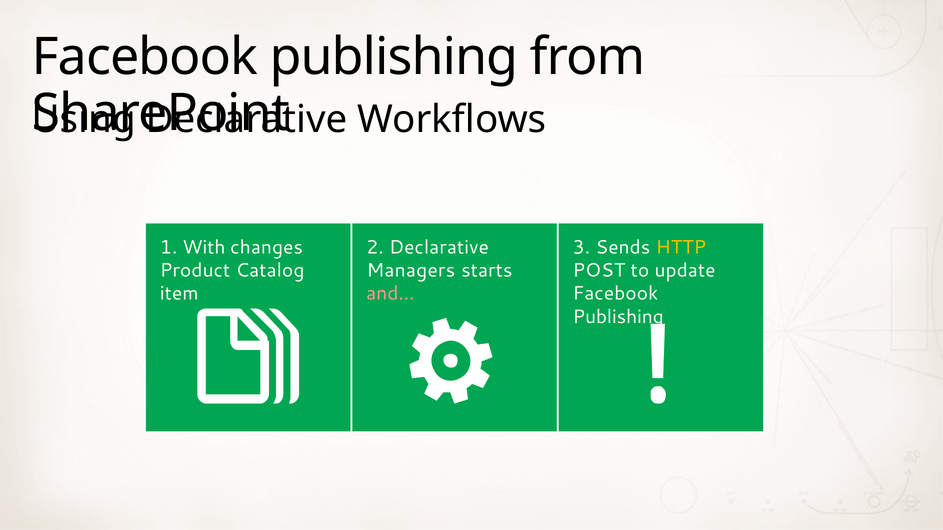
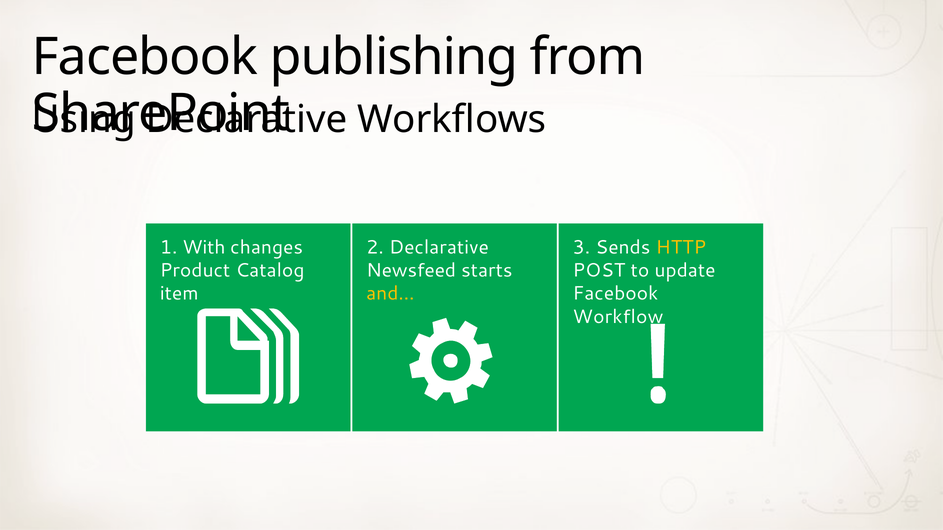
Managers: Managers -> Newsfeed
and… colour: pink -> yellow
Publishing at (618, 317): Publishing -> Workflow
